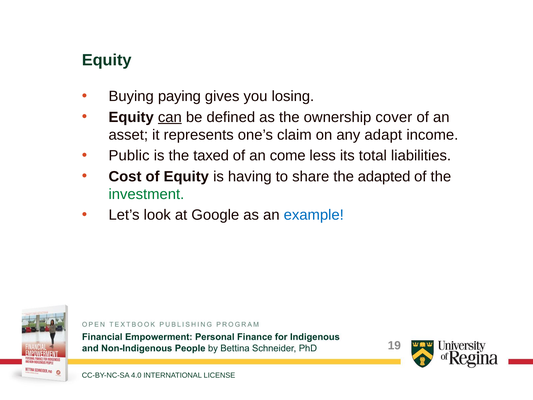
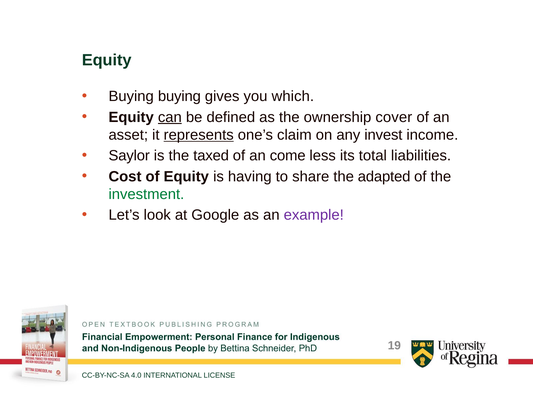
Buying paying: paying -> buying
losing: losing -> which
represents underline: none -> present
adapt: adapt -> invest
Public: Public -> Saylor
example colour: blue -> purple
